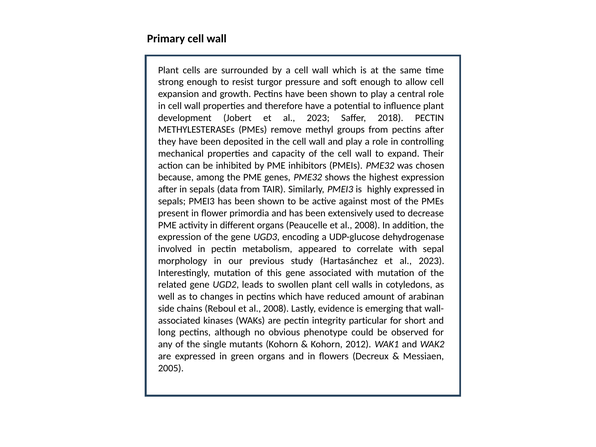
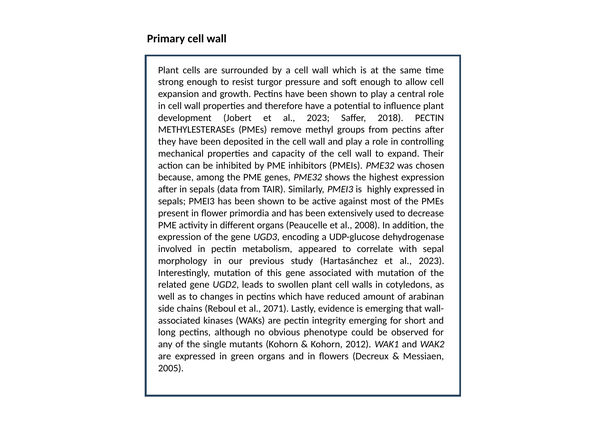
Reboul et al 2008: 2008 -> 2071
integrity particular: particular -> emerging
